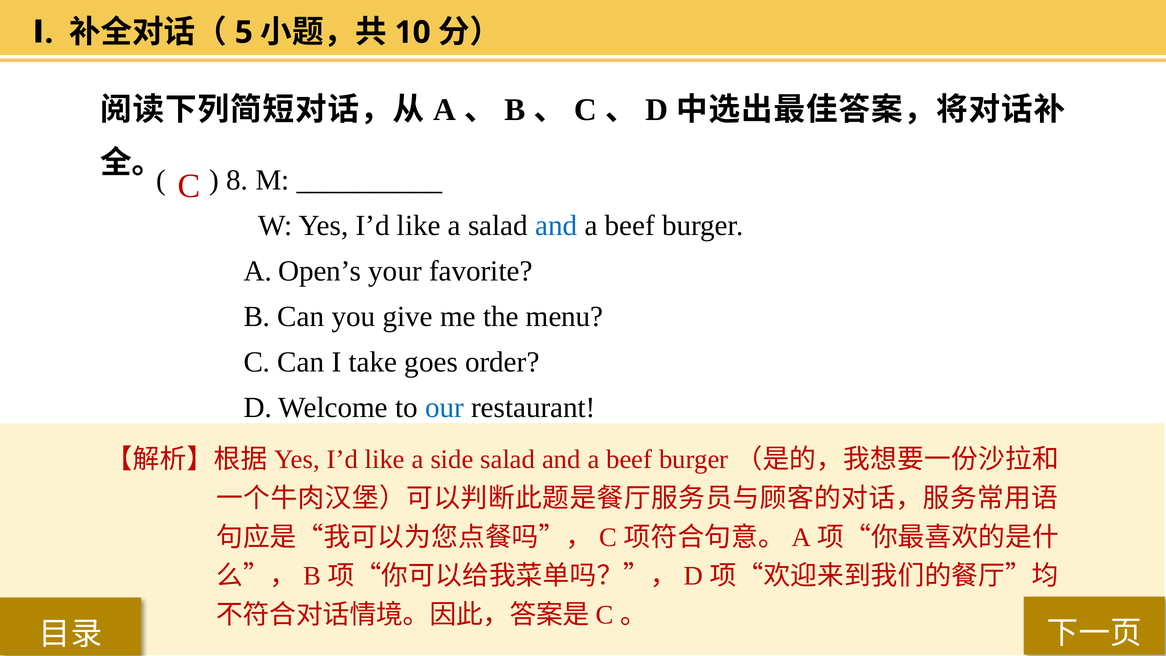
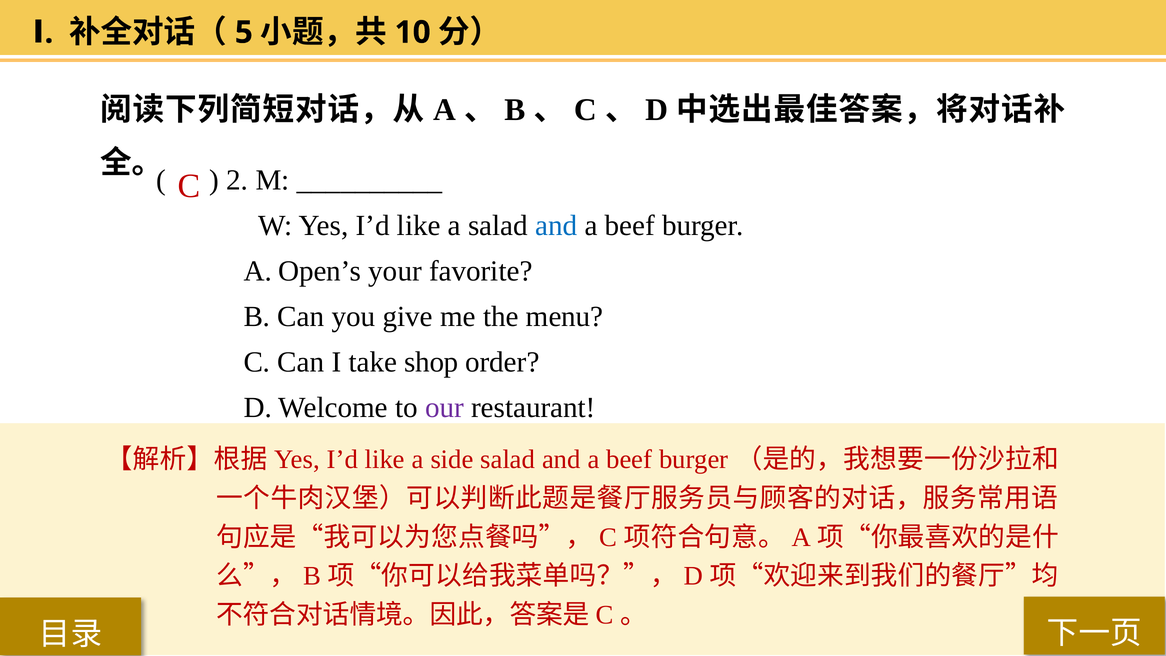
8: 8 -> 2
goes: goes -> shop
our colour: blue -> purple
